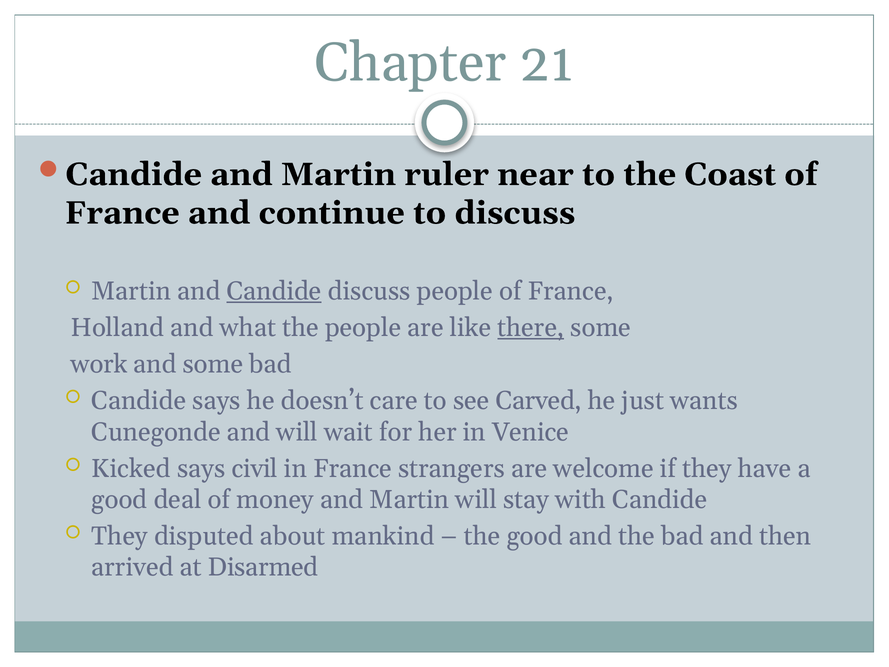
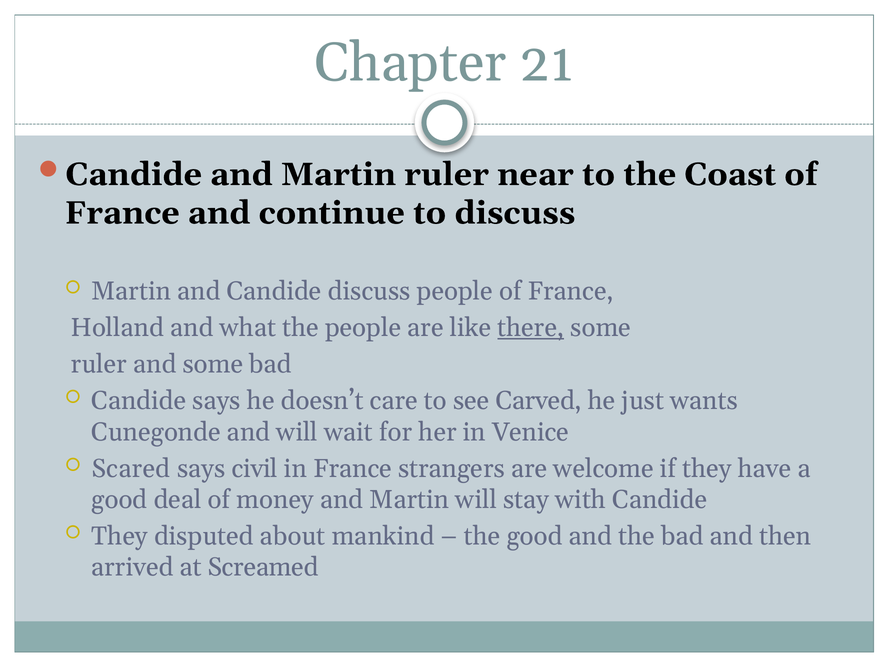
Candide at (274, 291) underline: present -> none
work at (99, 364): work -> ruler
Kicked: Kicked -> Scared
Disarmed: Disarmed -> Screamed
